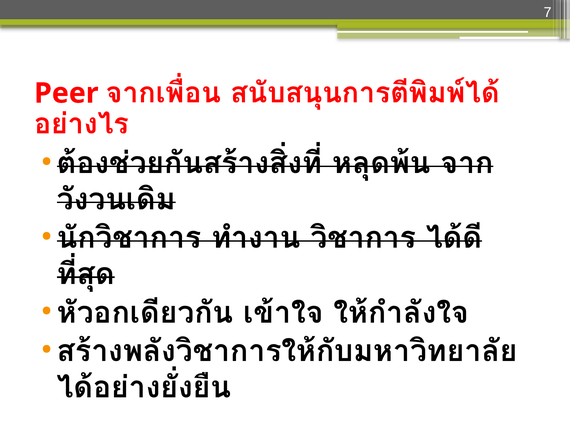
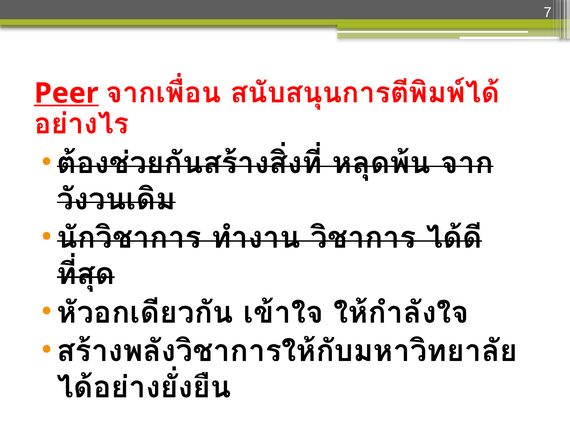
Peer underline: none -> present
